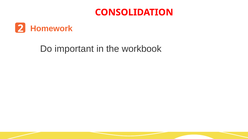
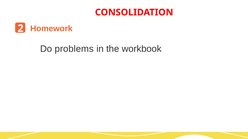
important: important -> problems
